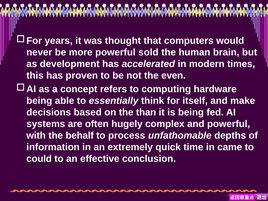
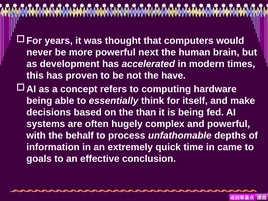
sold: sold -> next
even: even -> have
could: could -> goals
